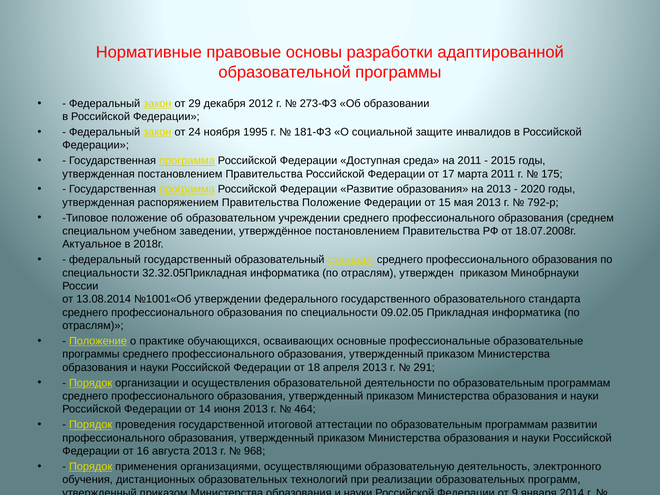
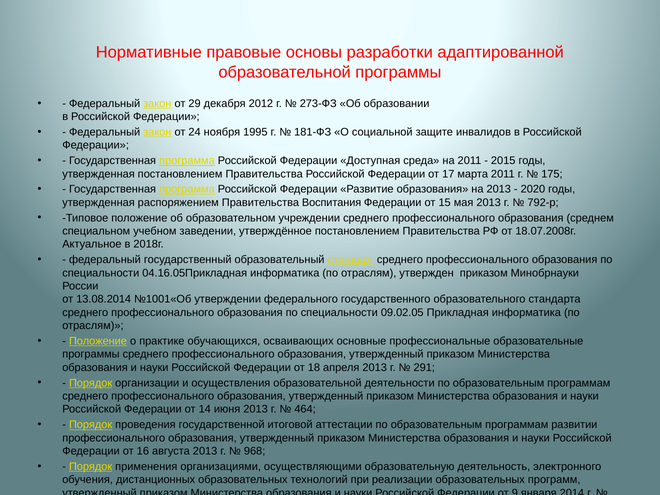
Правительства Положение: Положение -> Воспитания
32.32.05Прикладная: 32.32.05Прикладная -> 04.16.05Прикладная
